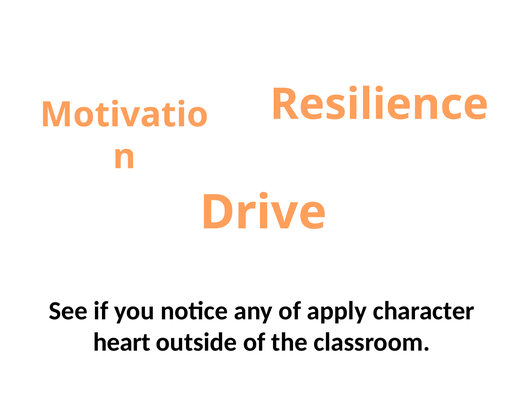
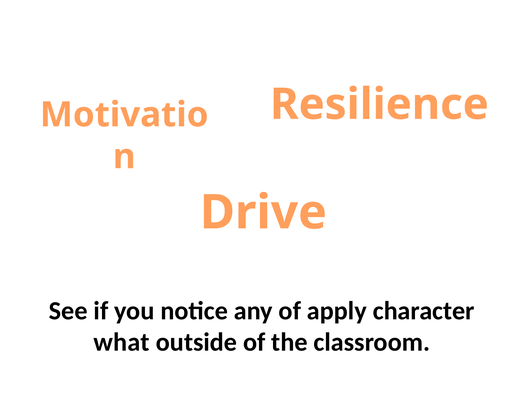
heart: heart -> what
